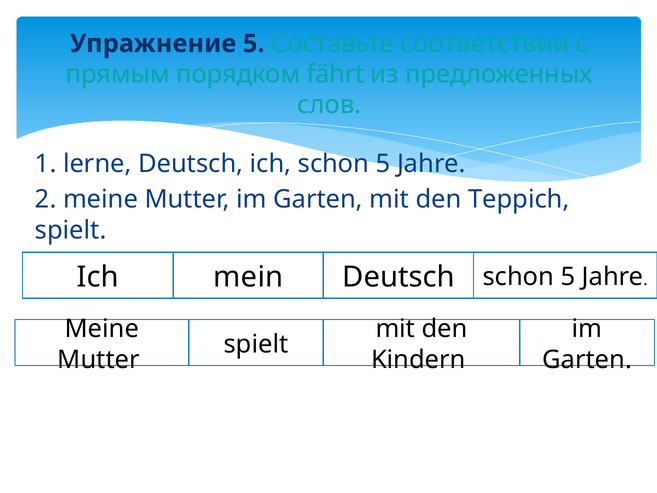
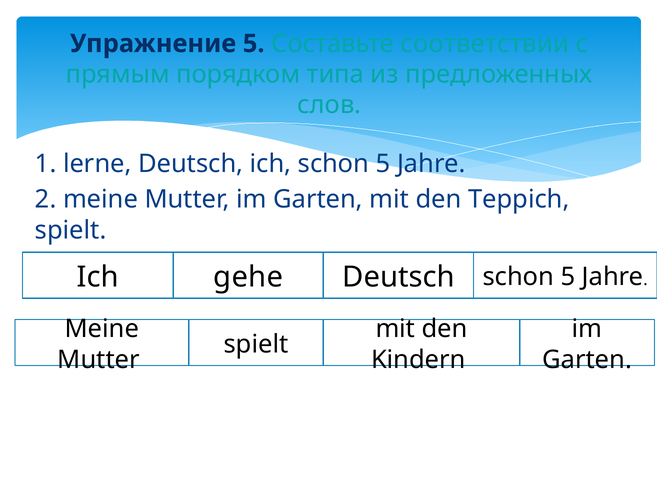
fährt: fährt -> типа
mein: mein -> gehe
